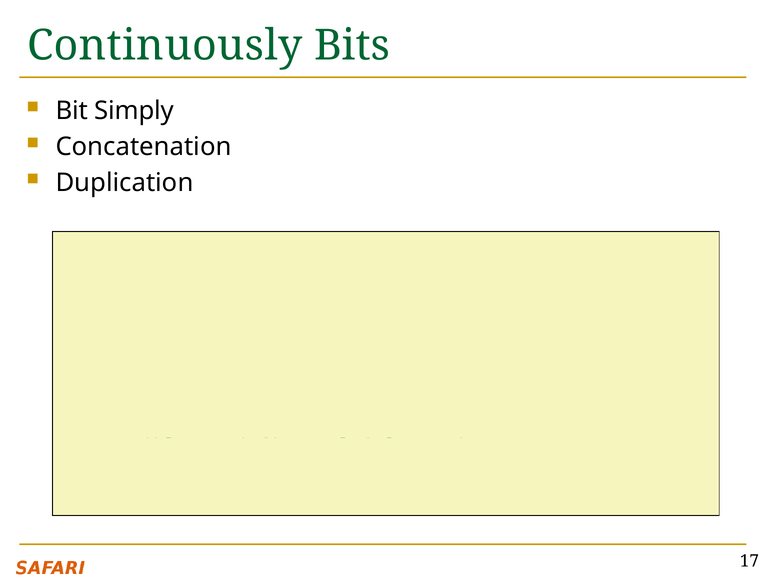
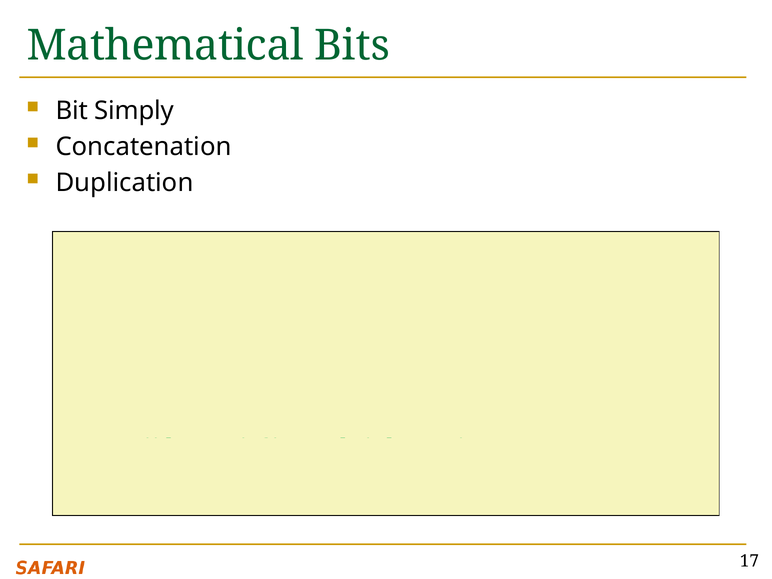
Continuously: Continuously -> Mathematical
